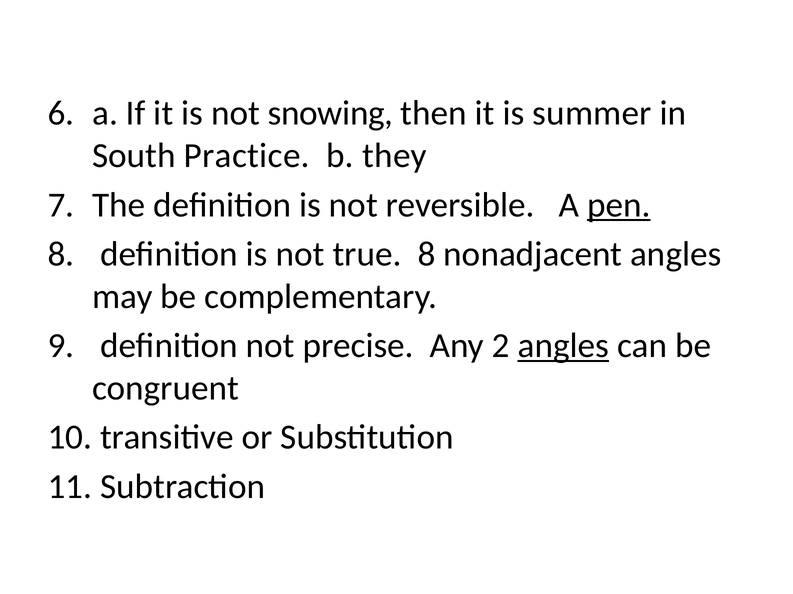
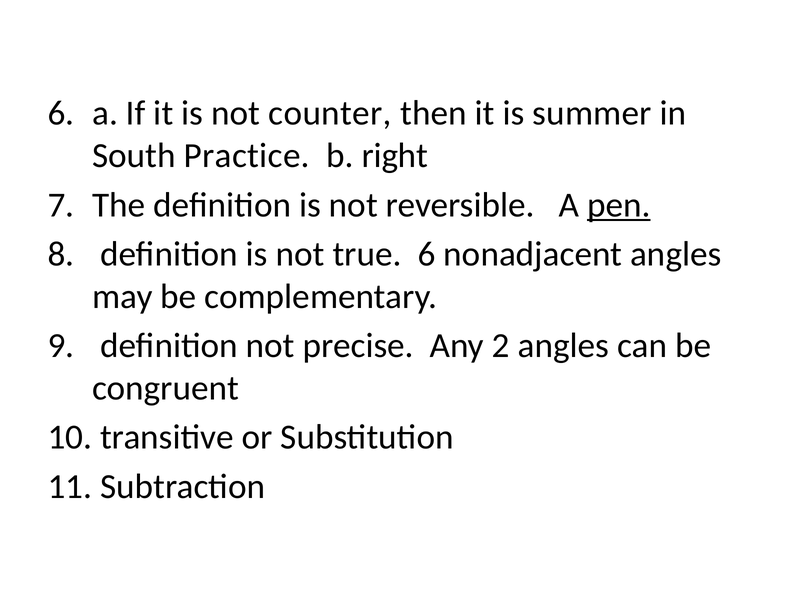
snowing: snowing -> counter
they: they -> right
true 8: 8 -> 6
angles at (563, 346) underline: present -> none
